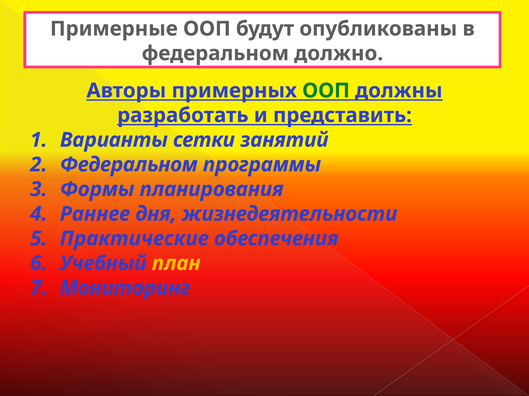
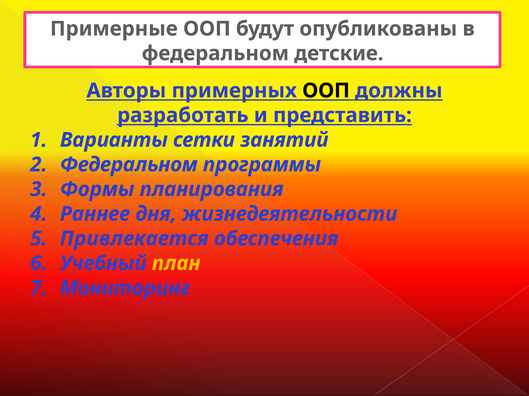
должно: должно -> детские
ООП at (326, 91) colour: green -> black
Практические: Практические -> Привлекается
